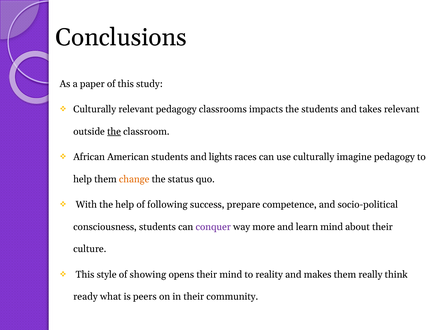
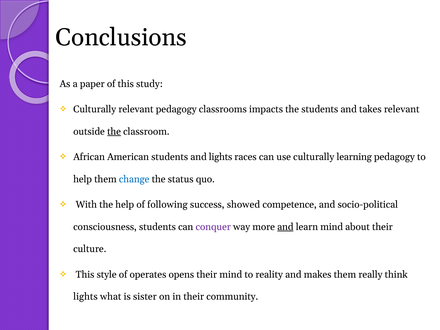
imagine: imagine -> learning
change colour: orange -> blue
prepare: prepare -> showed
and at (285, 227) underline: none -> present
showing: showing -> operates
ready at (85, 297): ready -> lights
peers: peers -> sister
